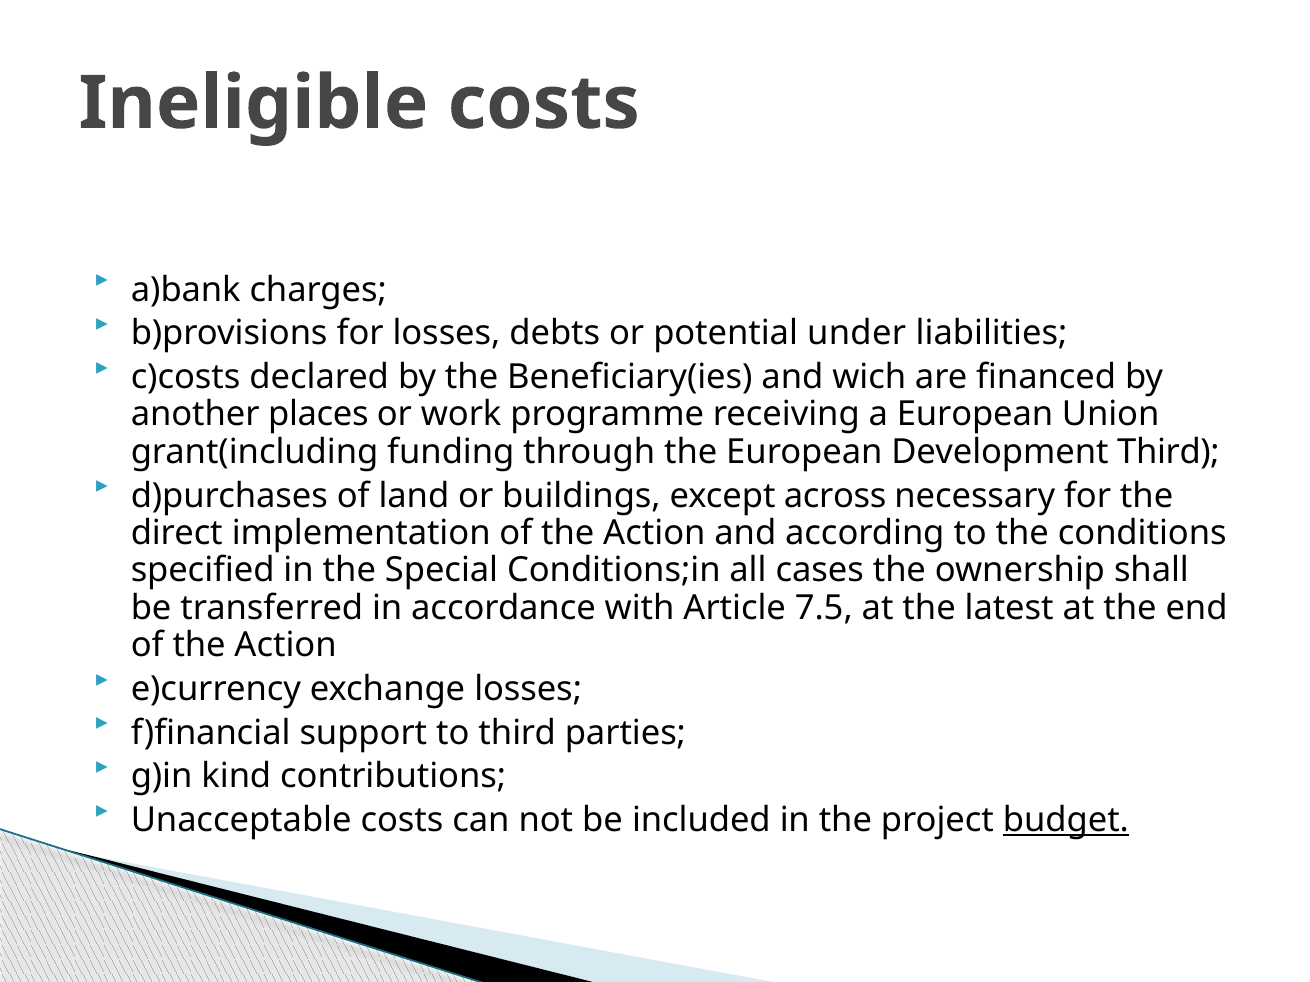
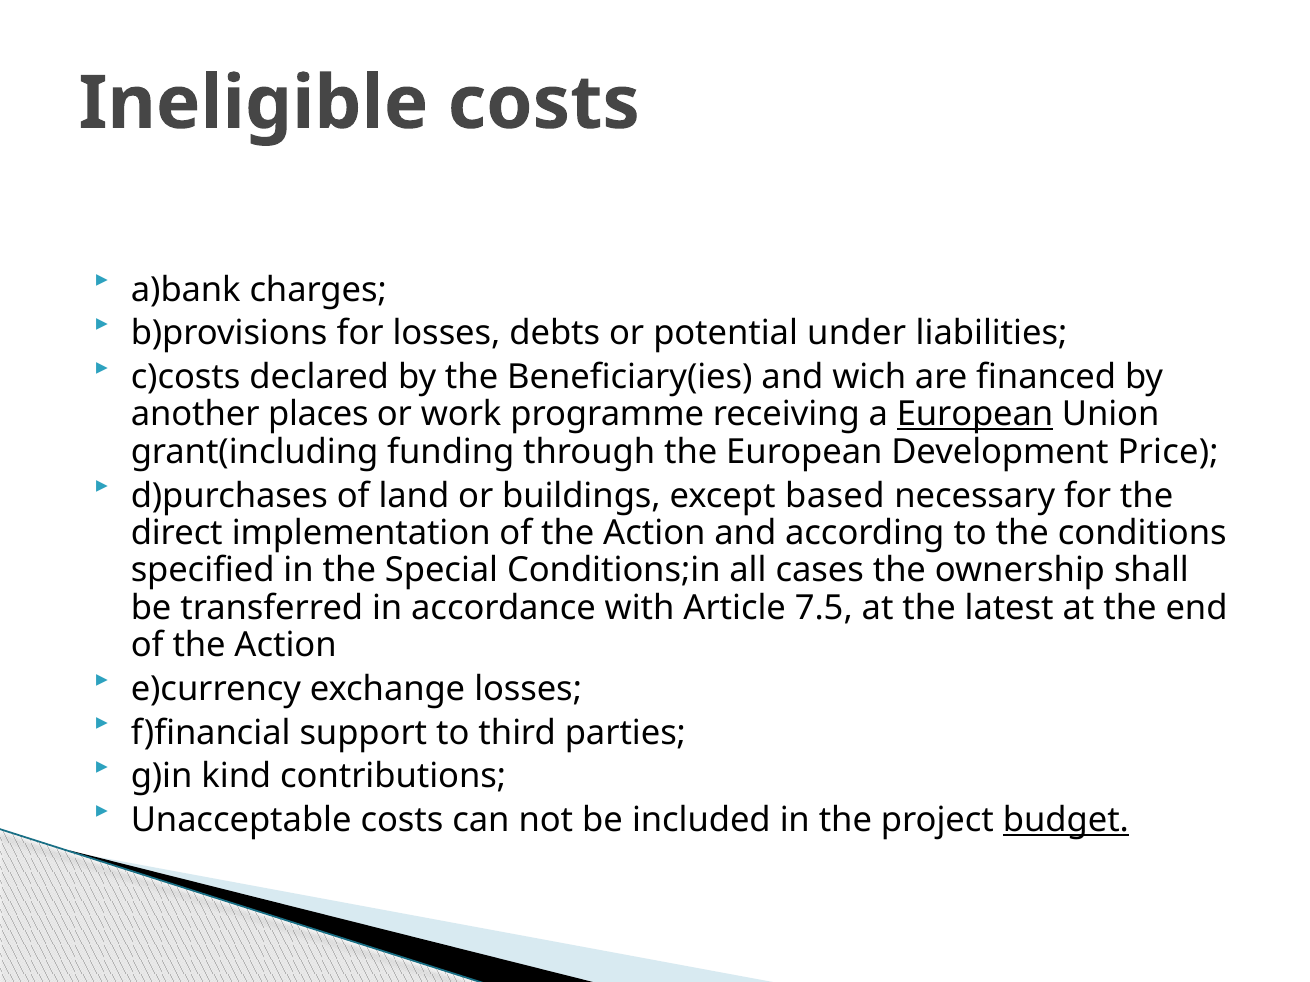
European at (975, 415) underline: none -> present
Development Third: Third -> Price
across: across -> based
